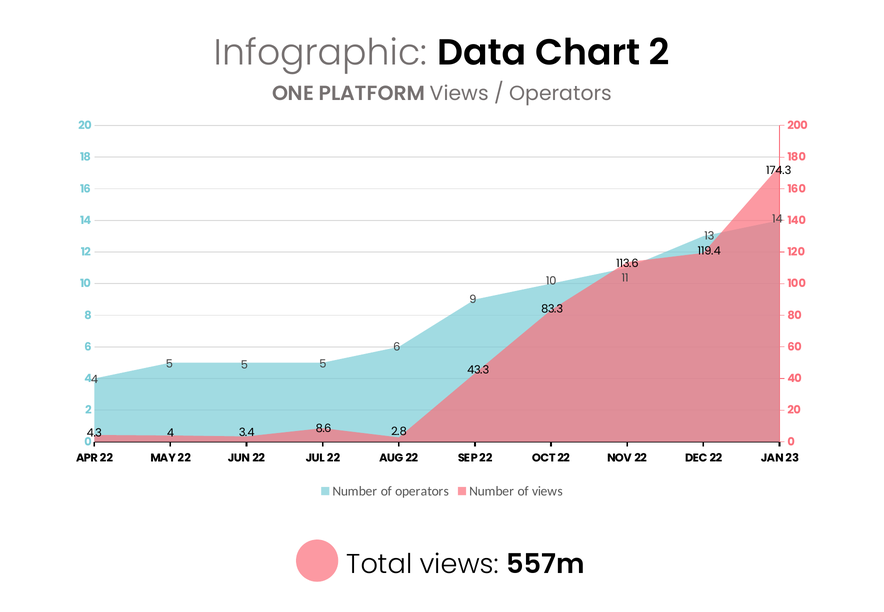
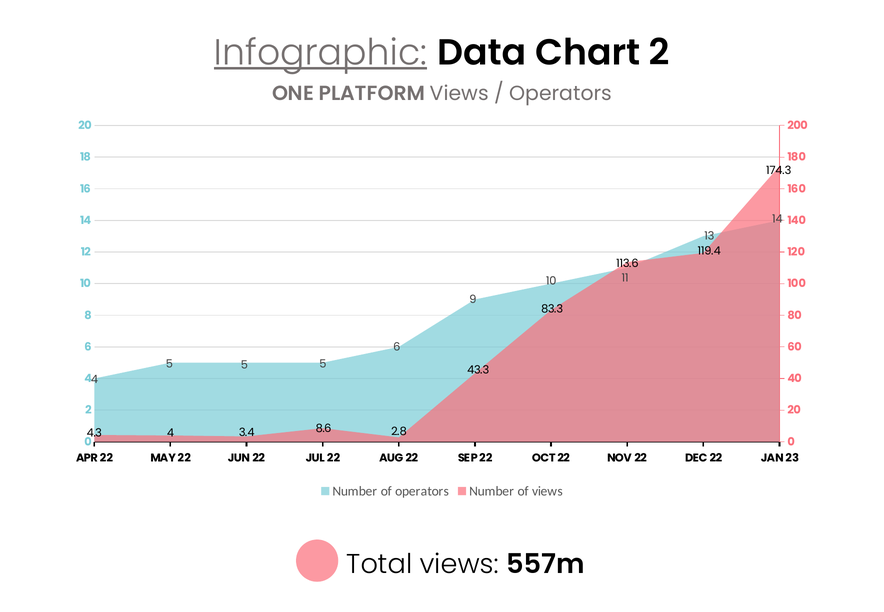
Infographic underline: none -> present
